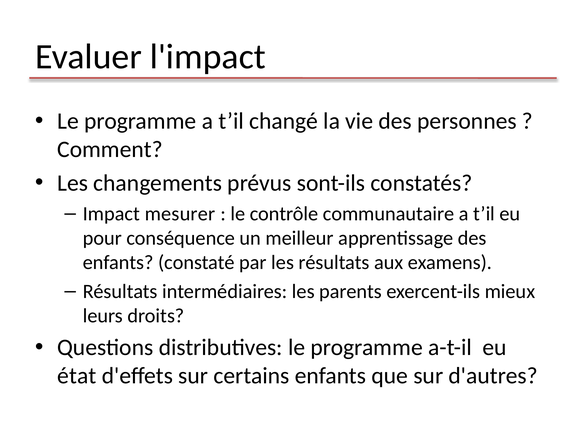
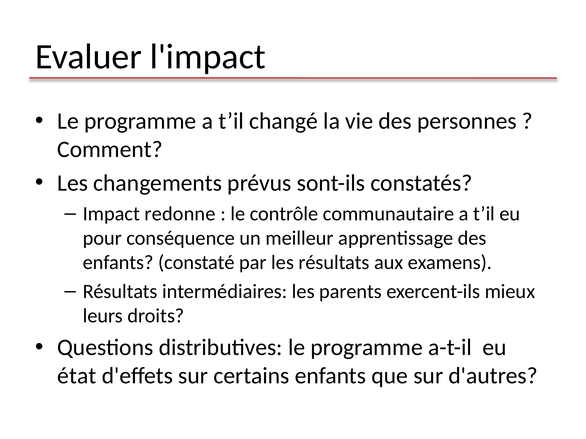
mesurer: mesurer -> redonne
